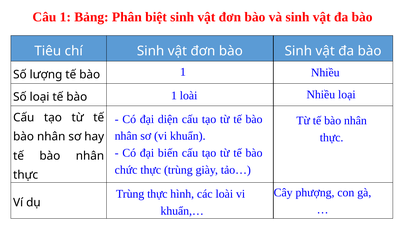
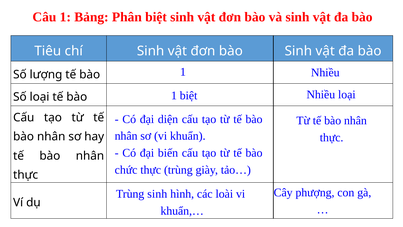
1 loài: loài -> biệt
Trùng thực: thực -> sinh
